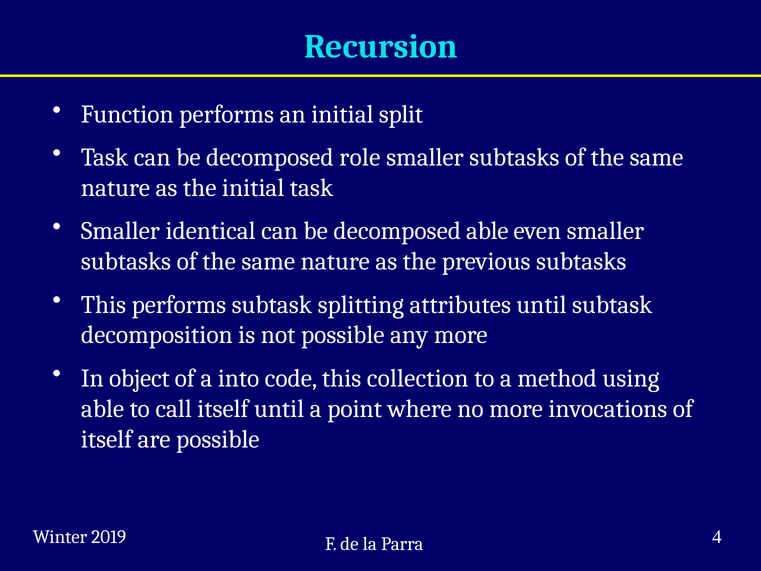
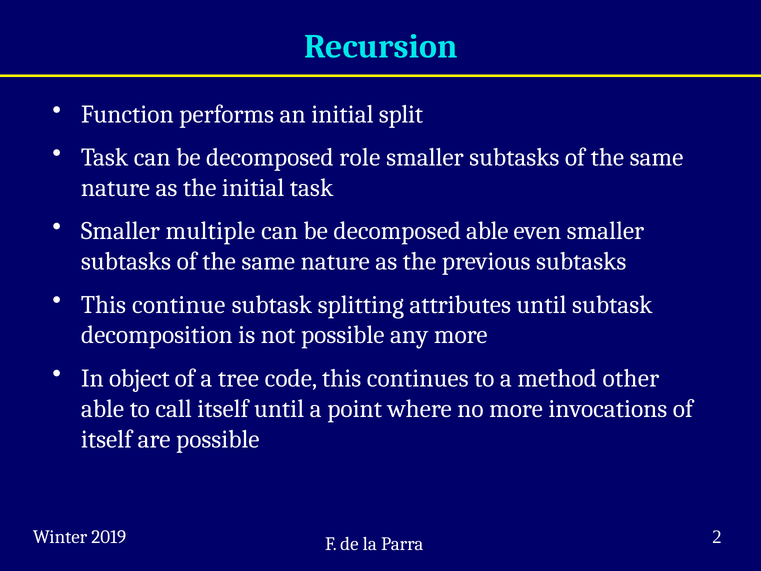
identical: identical -> multiple
This performs: performs -> continue
into: into -> tree
collection: collection -> continues
using: using -> other
4: 4 -> 2
